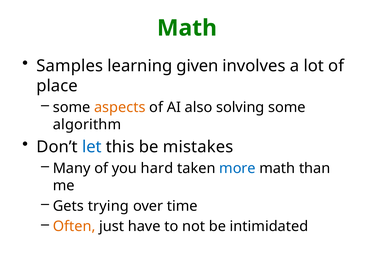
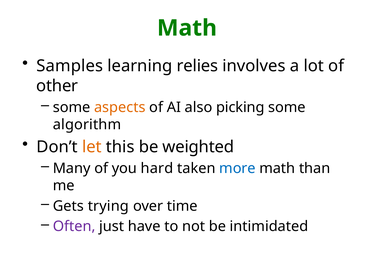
given: given -> relies
place: place -> other
solving: solving -> picking
let colour: blue -> orange
mistakes: mistakes -> weighted
Often colour: orange -> purple
